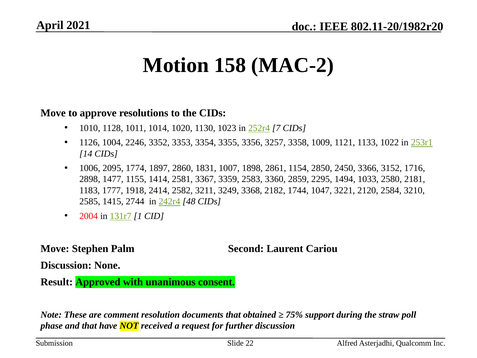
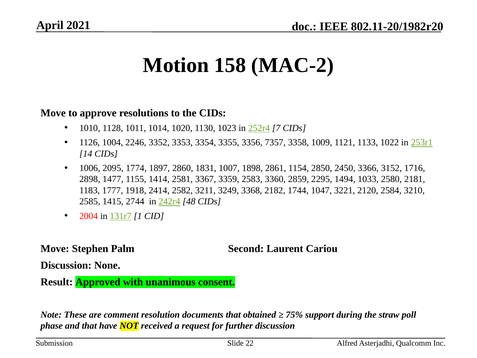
3257: 3257 -> 7357
